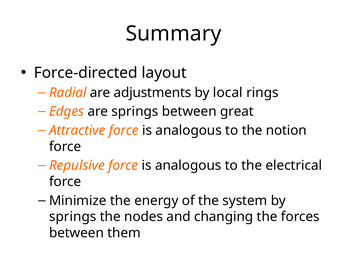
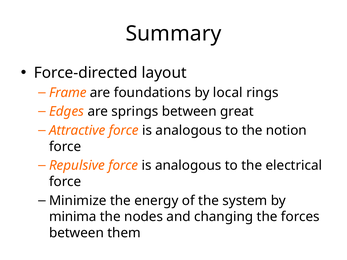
Radial: Radial -> Frame
adjustments: adjustments -> foundations
springs at (73, 217): springs -> minima
